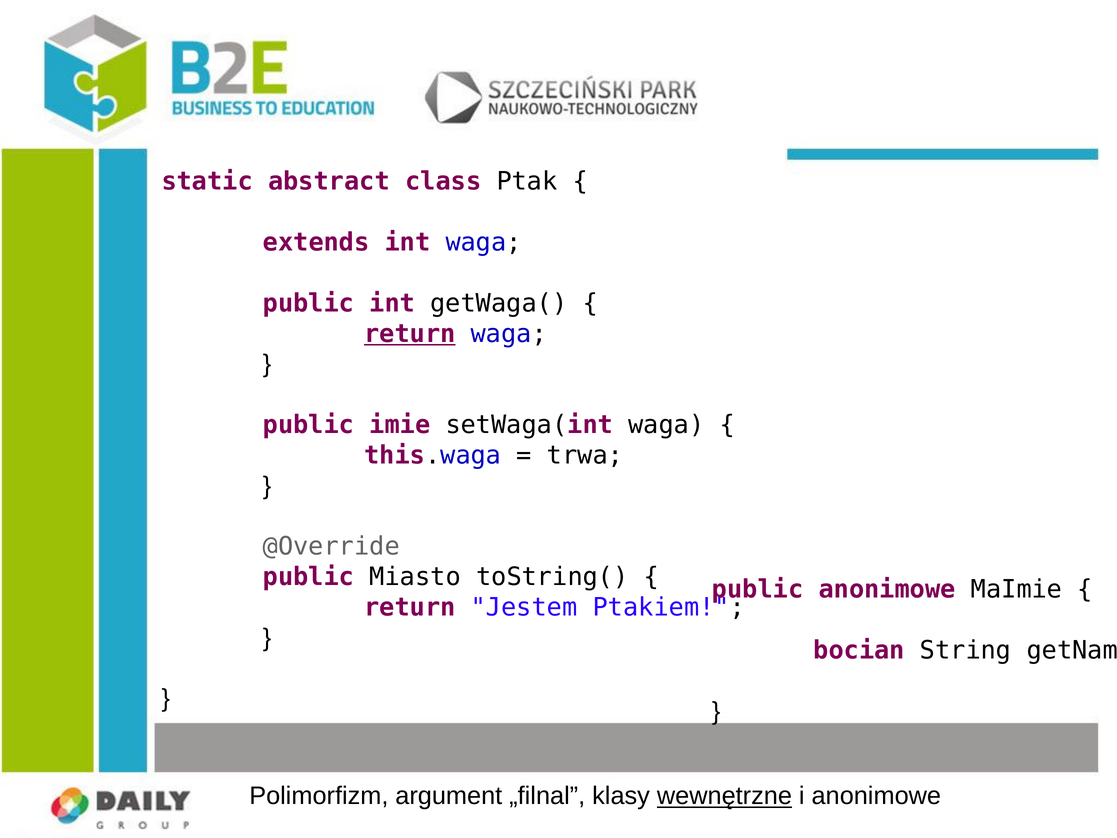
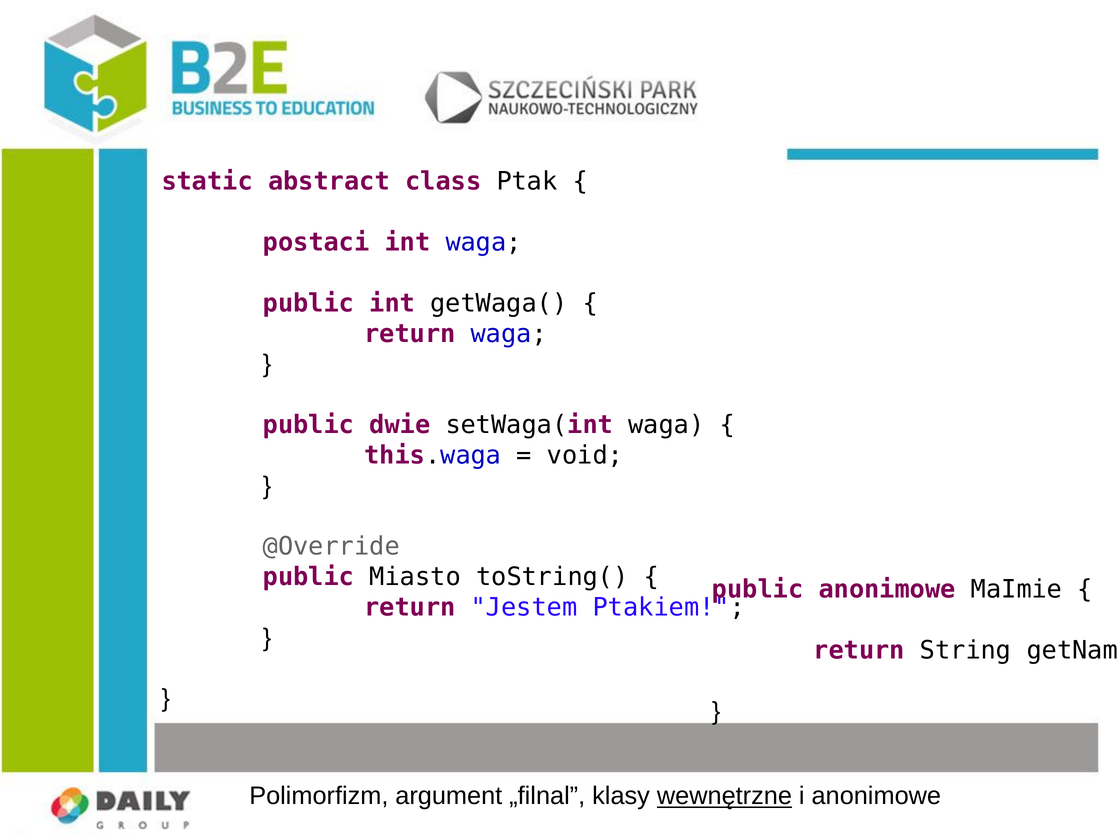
extends: extends -> postaci
return at (410, 333) underline: present -> none
imie: imie -> dwie
trwa: trwa -> void
bocian at (859, 650): bocian -> return
